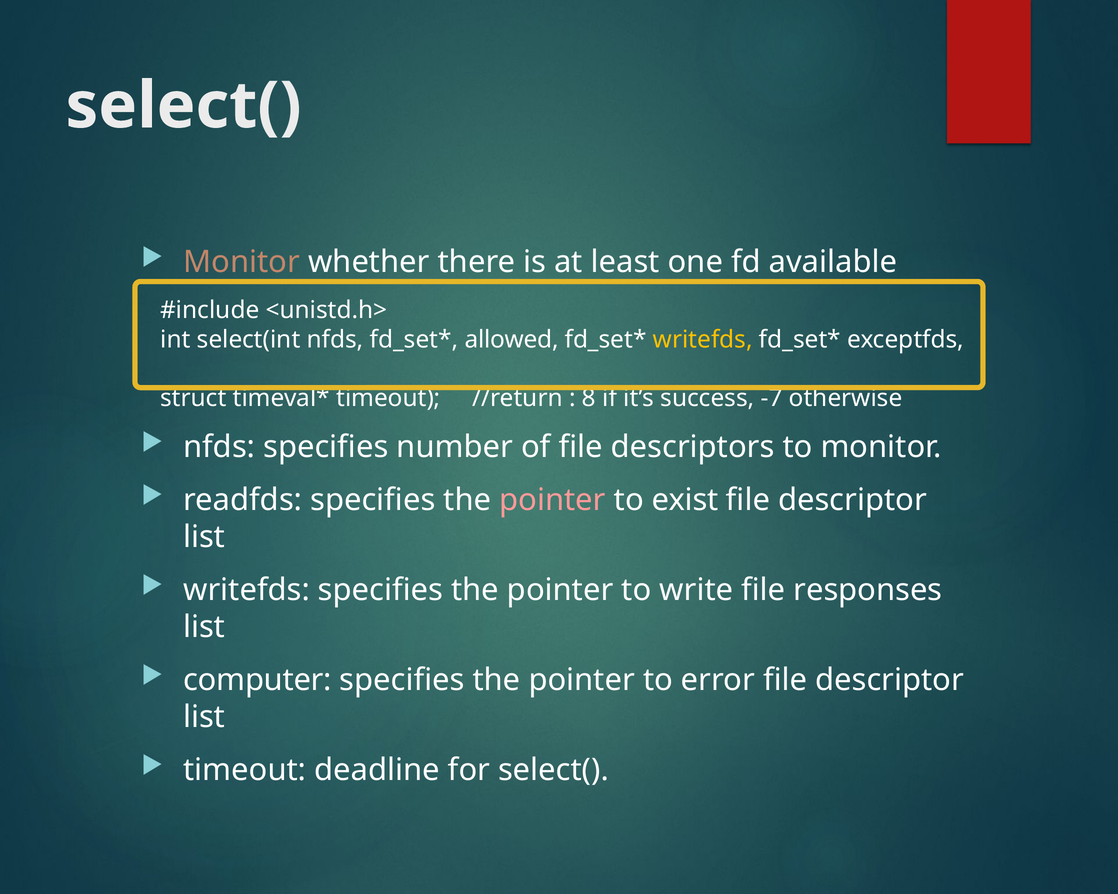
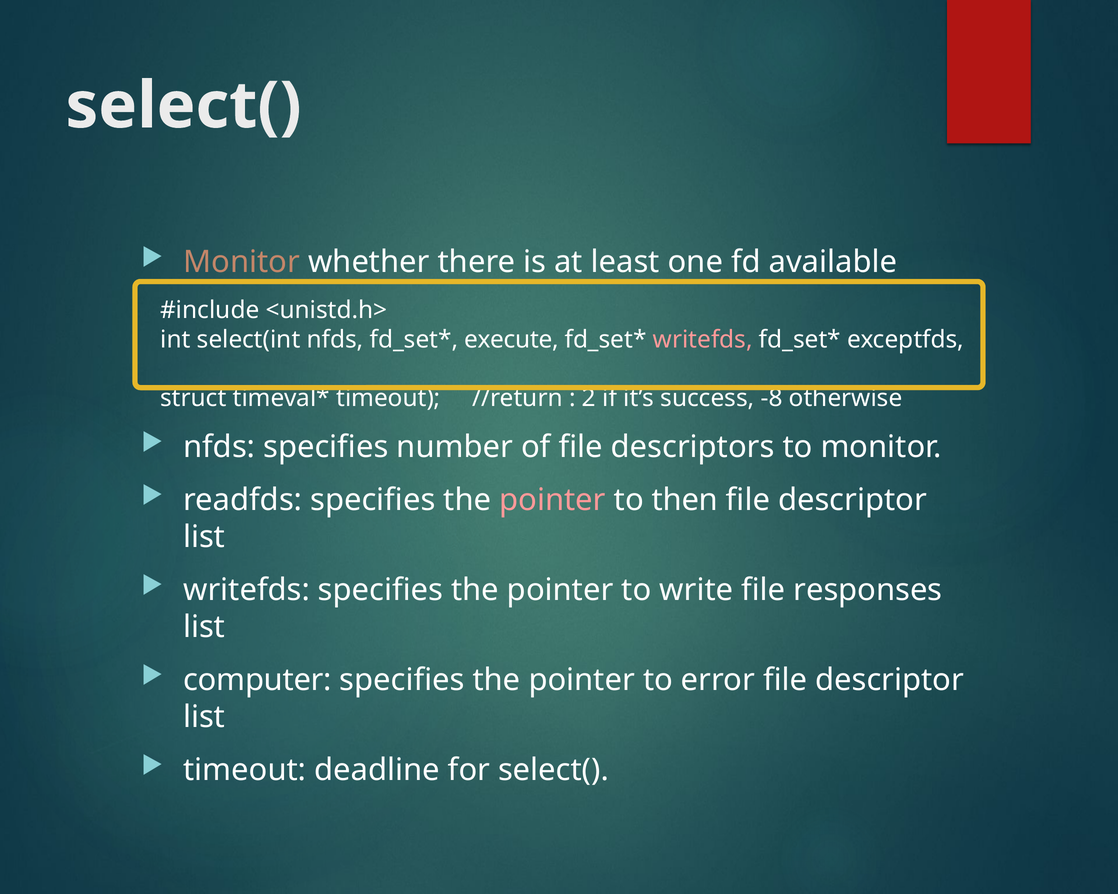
allowed: allowed -> execute
writefds at (703, 340) colour: yellow -> pink
8: 8 -> 2
-7: -7 -> -8
exist: exist -> then
